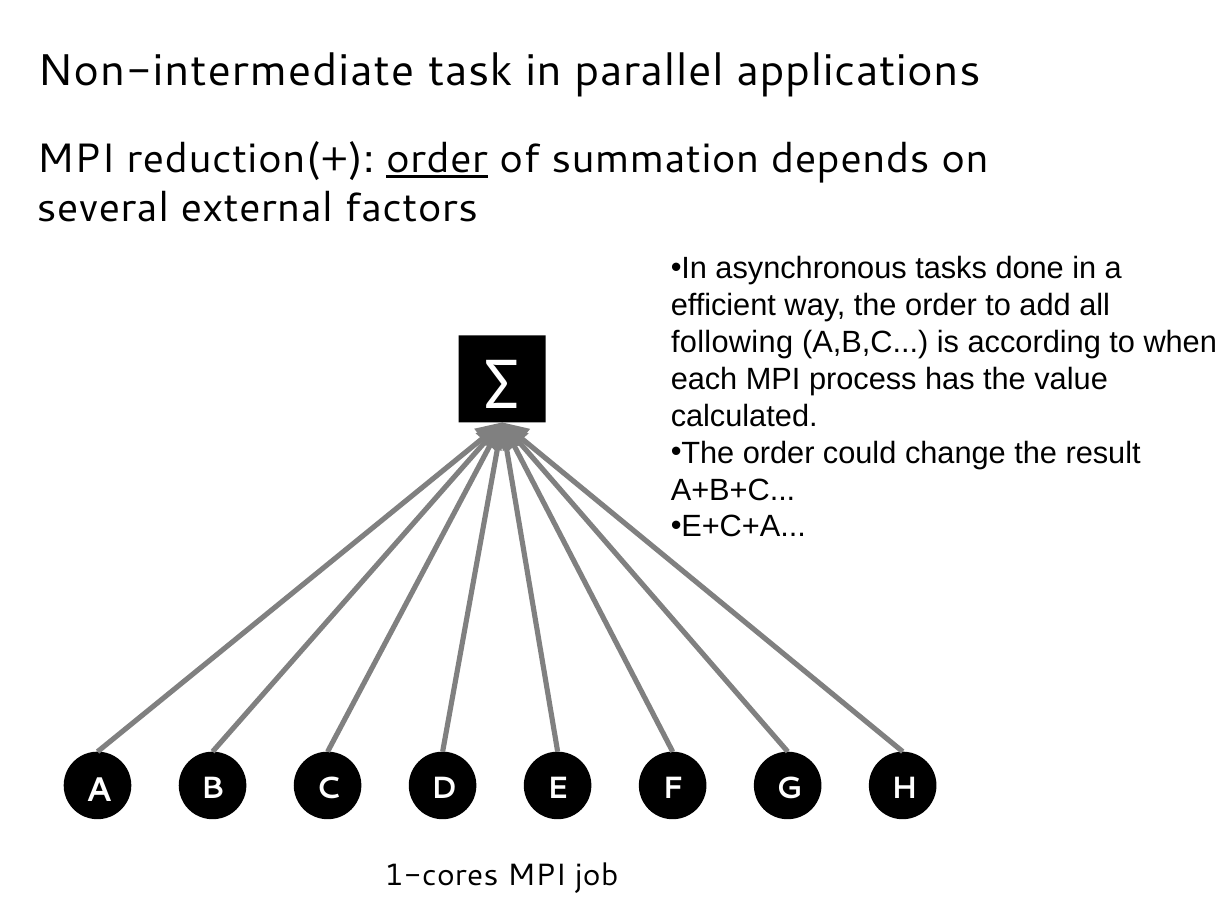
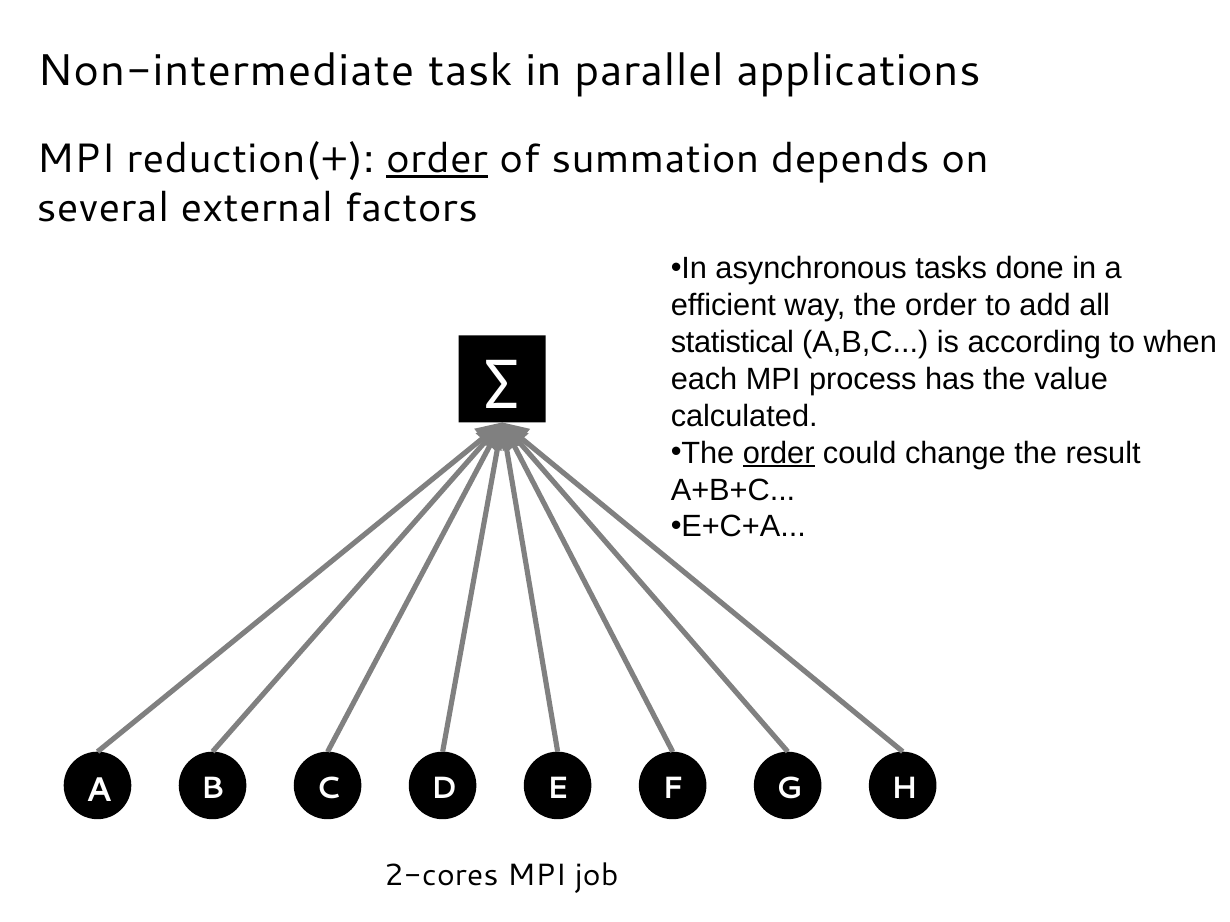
following: following -> statistical
order at (779, 453) underline: none -> present
1-cores: 1-cores -> 2-cores
